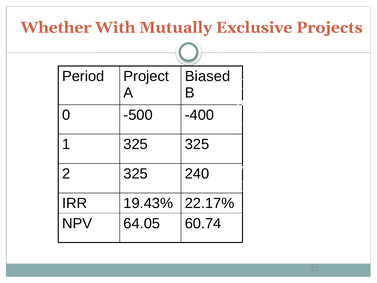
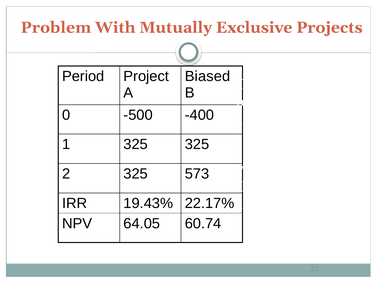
Whether: Whether -> Problem
240: 240 -> 573
